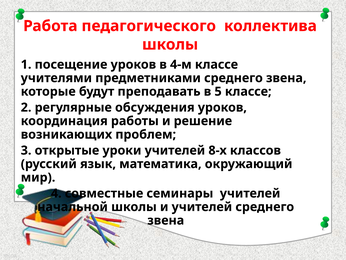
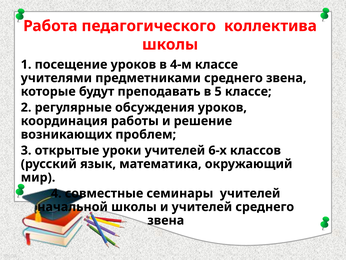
8-х: 8-х -> 6-х
